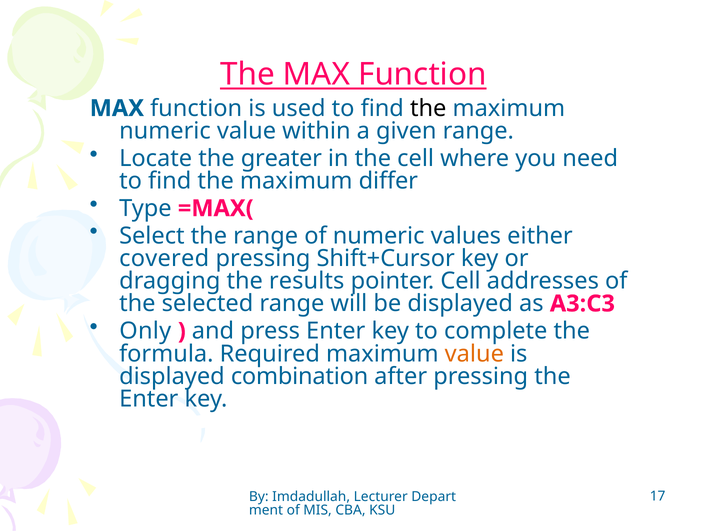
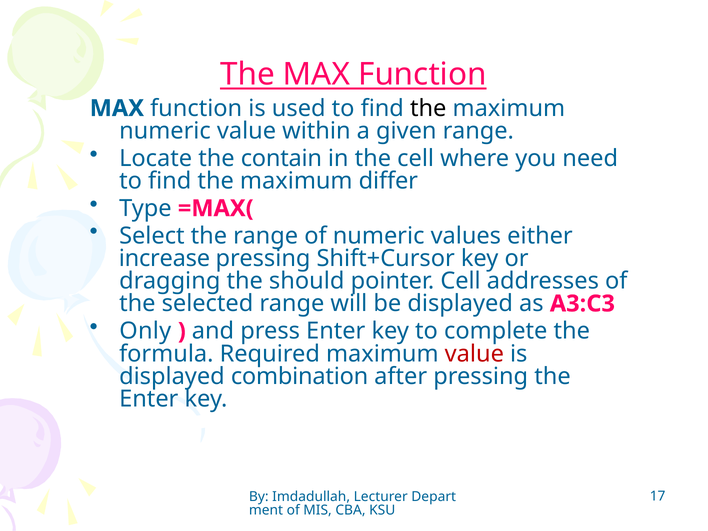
greater: greater -> contain
covered: covered -> increase
results: results -> should
value at (474, 354) colour: orange -> red
